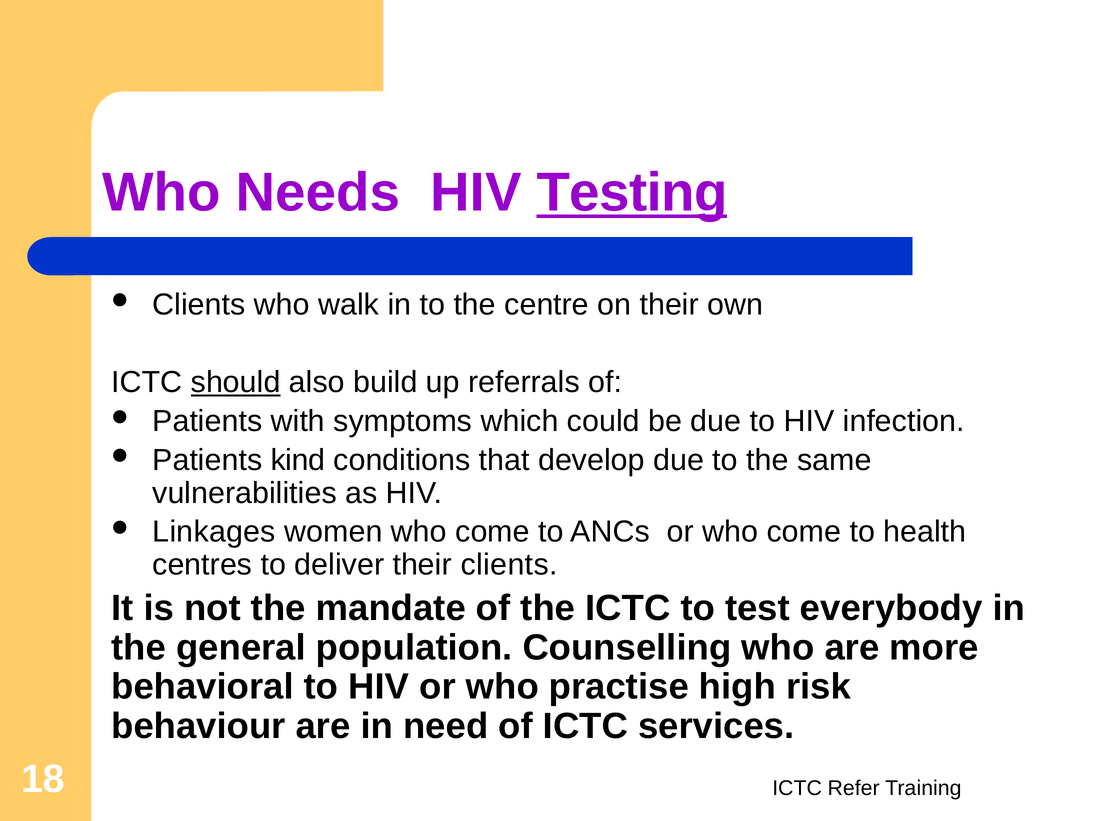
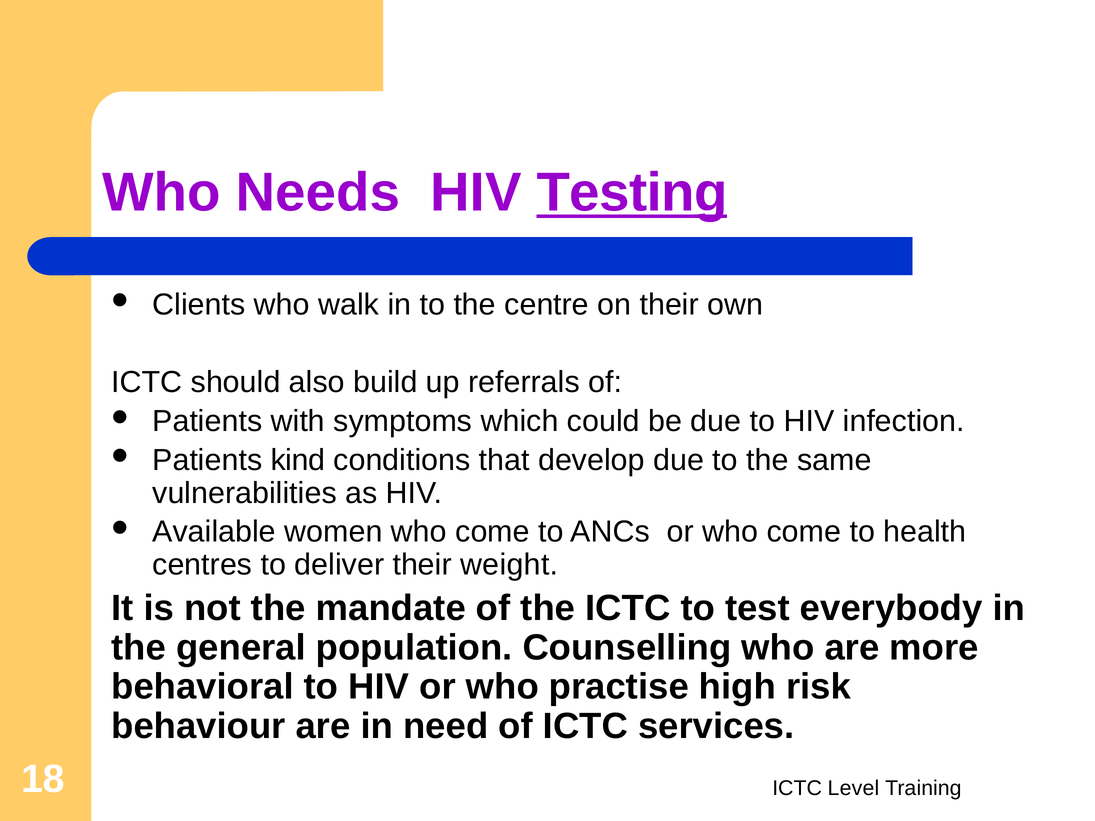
should underline: present -> none
Linkages: Linkages -> Available
their clients: clients -> weight
Refer: Refer -> Level
